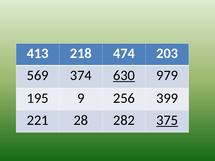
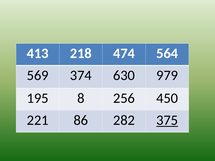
203: 203 -> 564
630 underline: present -> none
9: 9 -> 8
399: 399 -> 450
28: 28 -> 86
